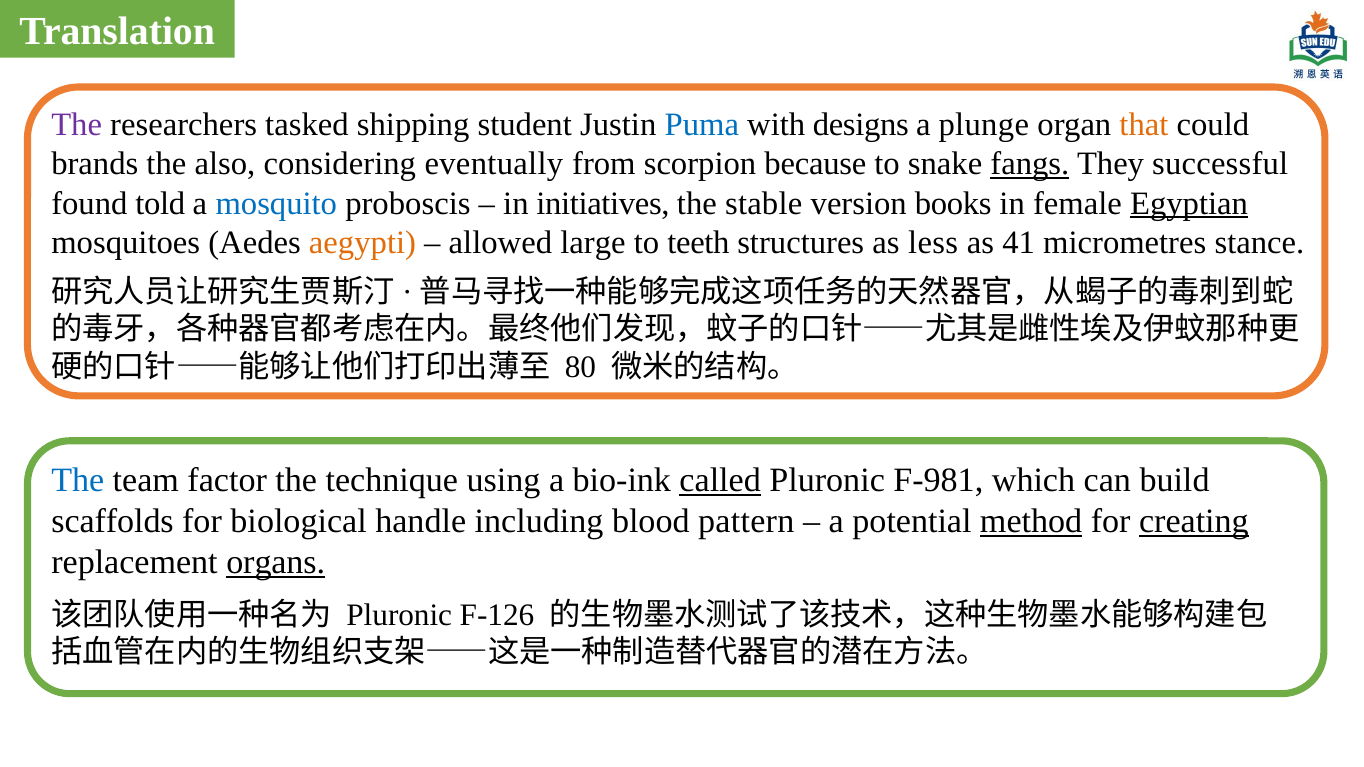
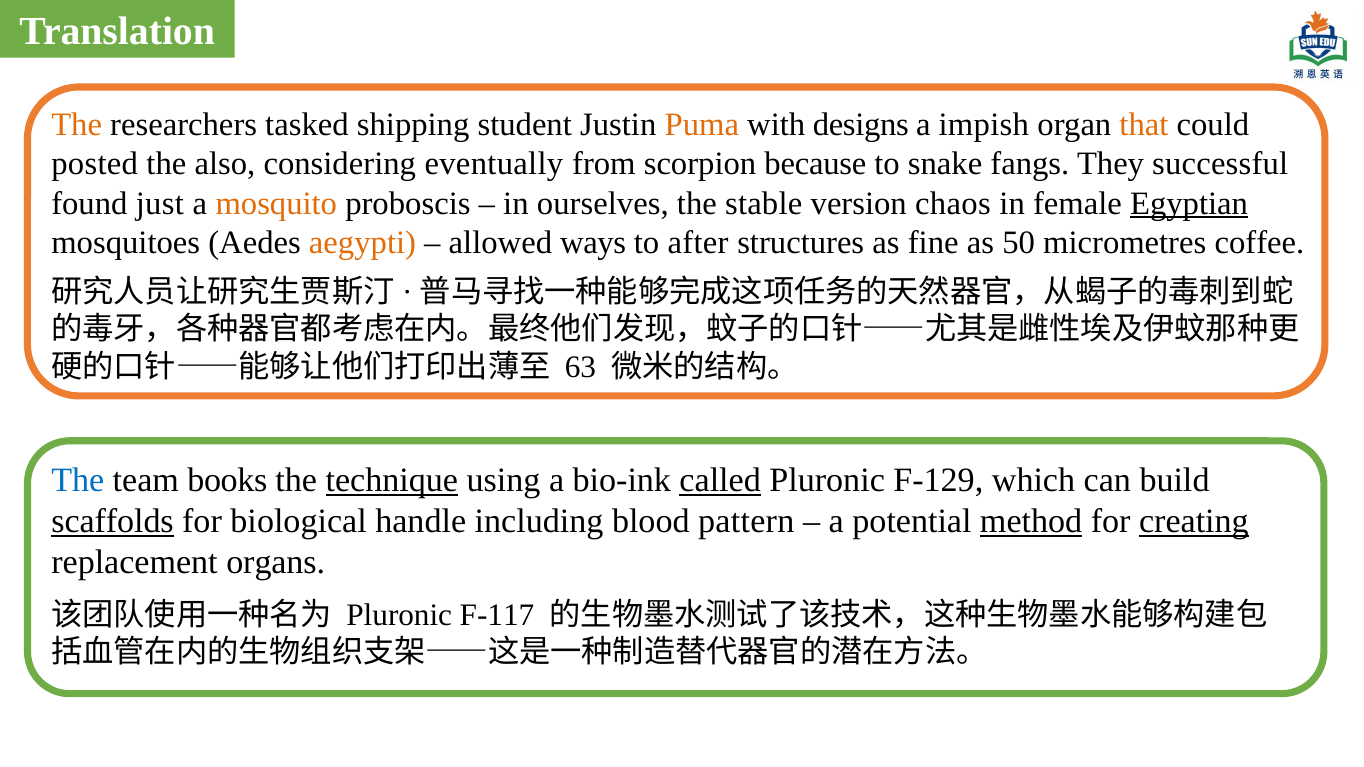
The at (77, 125) colour: purple -> orange
Puma colour: blue -> orange
plunge: plunge -> impish
brands: brands -> posted
fangs underline: present -> none
told: told -> just
mosquito colour: blue -> orange
initiatives: initiatives -> ourselves
books: books -> chaos
large: large -> ways
teeth: teeth -> after
less: less -> fine
41: 41 -> 50
stance: stance -> coffee
80: 80 -> 63
factor: factor -> books
technique underline: none -> present
F-981: F-981 -> F-129
scaffolds underline: none -> present
organs underline: present -> none
F-126: F-126 -> F-117
